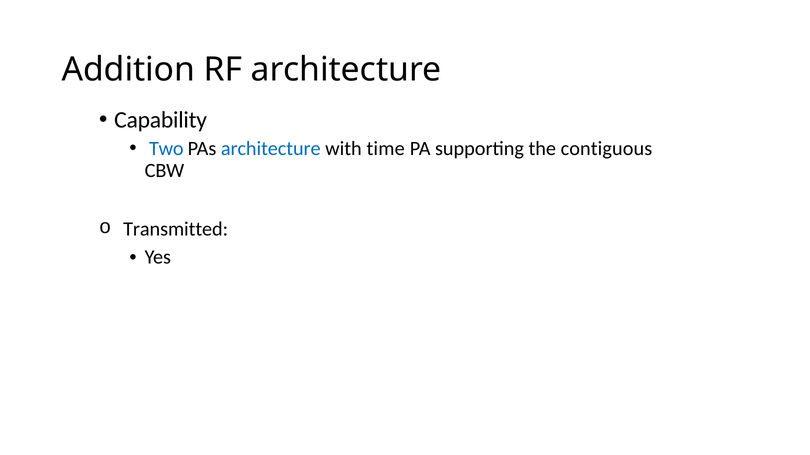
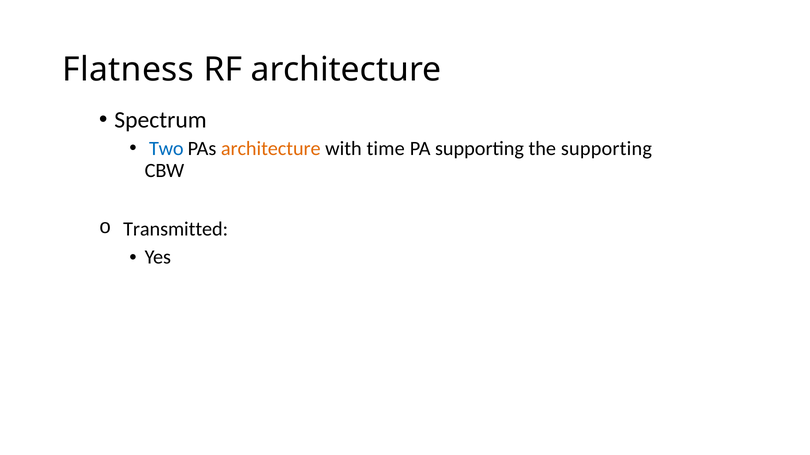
Addition: Addition -> Flatness
Capability: Capability -> Spectrum
architecture at (271, 149) colour: blue -> orange
the contiguous: contiguous -> supporting
